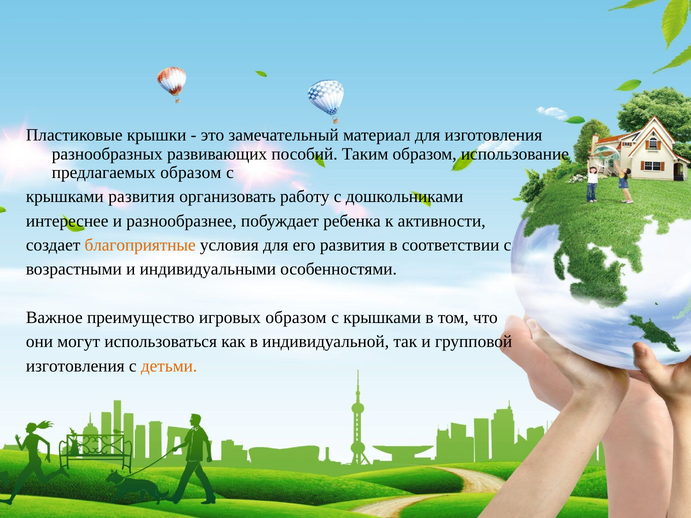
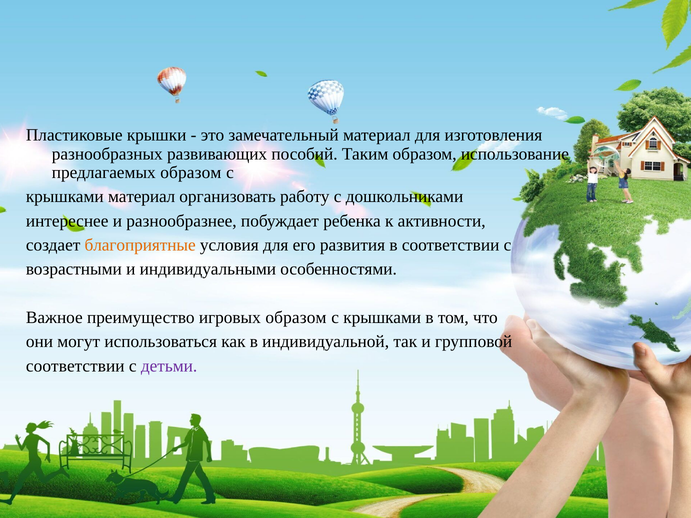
крышками развития: развития -> материал
изготовления at (75, 366): изготовления -> соответствии
детьми colour: orange -> purple
